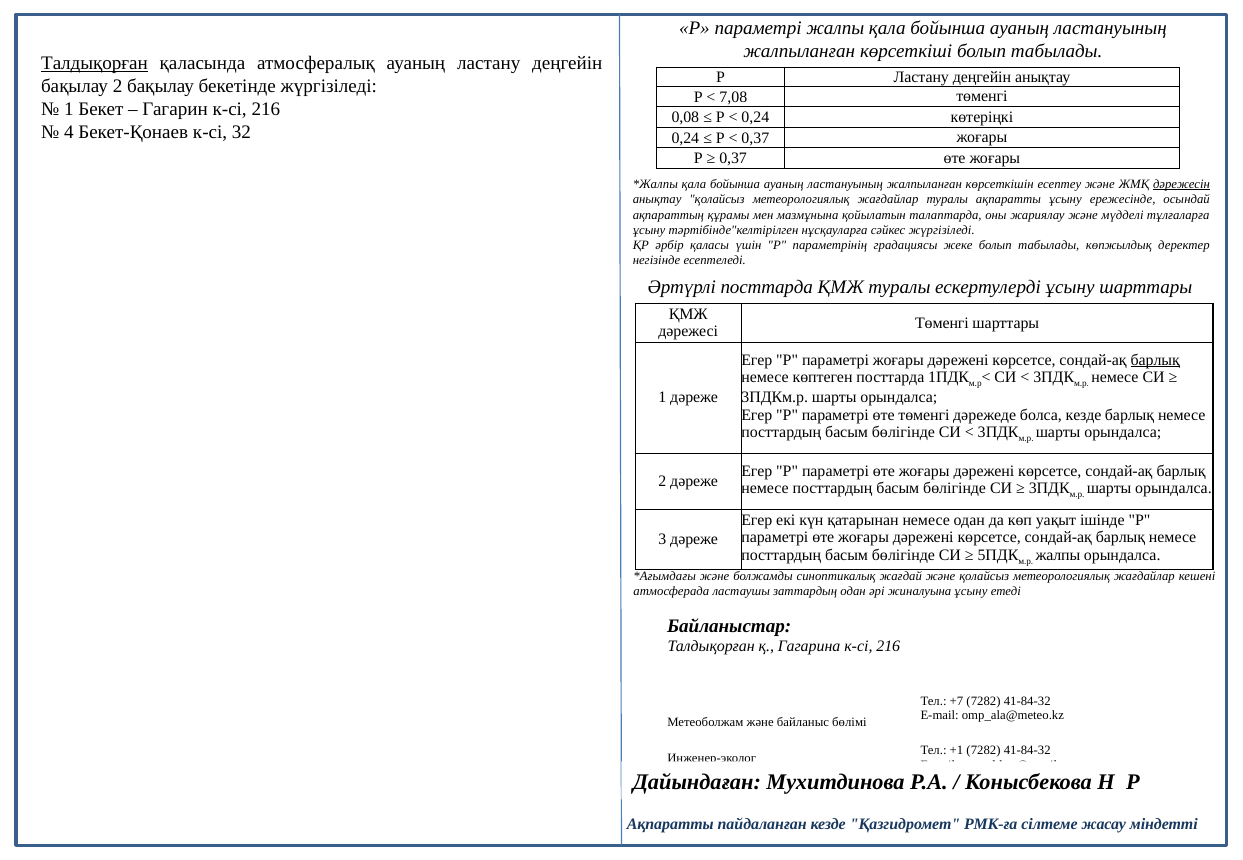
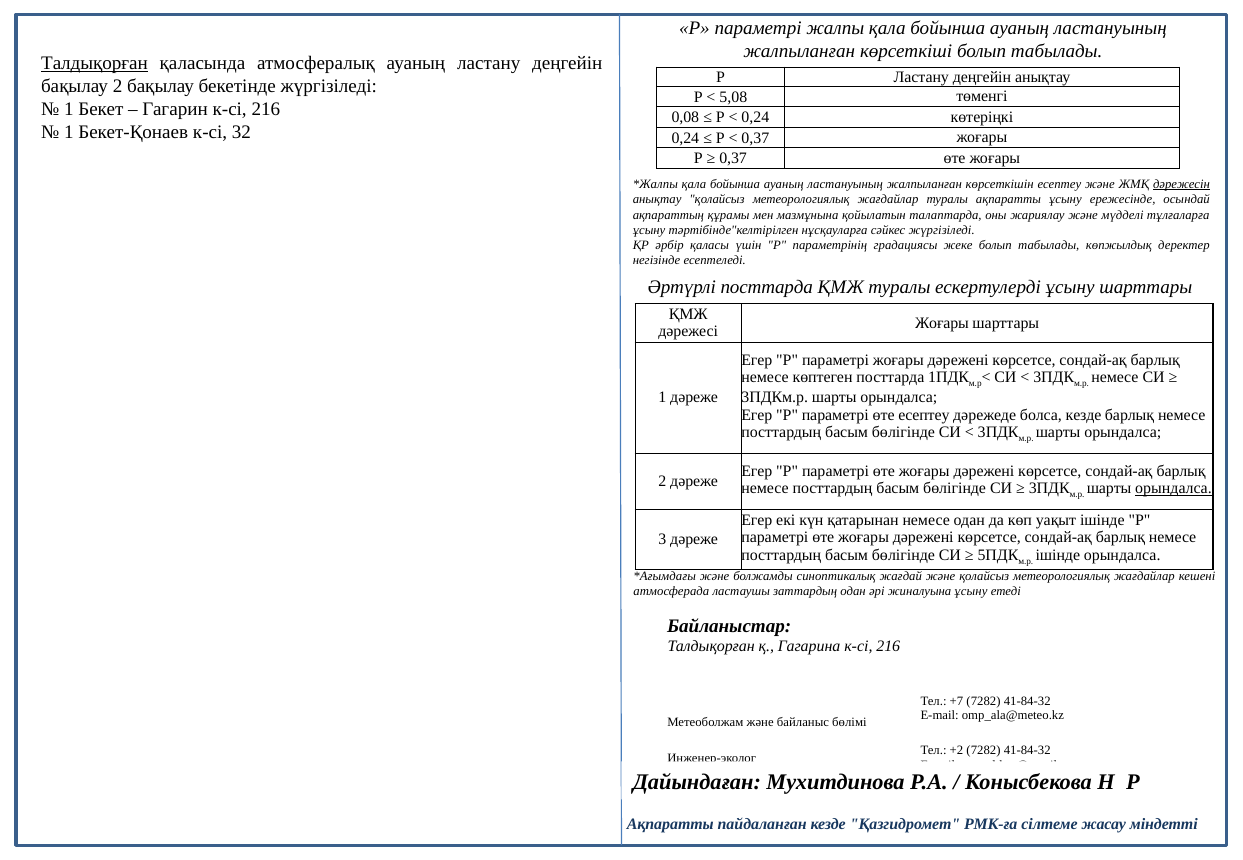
7,08: 7,08 -> 5,08
4 at (69, 132): 4 -> 1
Төменгі at (942, 323): Төменгі -> Жоғары
барлық at (1155, 360) underline: present -> none
өте төменгі: төменгі -> есептеу
орындалса at (1173, 489) underline: none -> present
жалпы at (1058, 556): жалпы -> ішінде
+1: +1 -> +2
